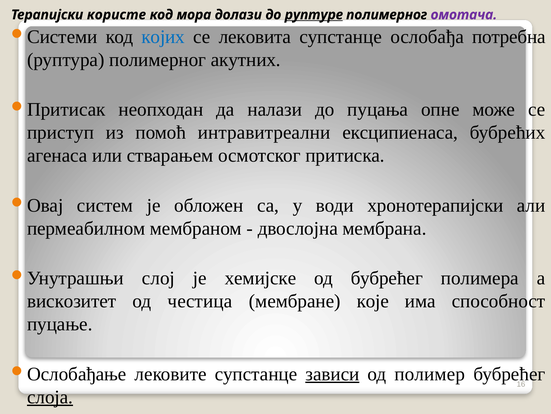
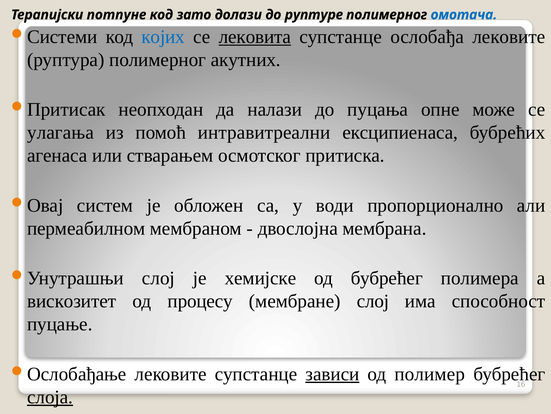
користе: користе -> потпуне
мора: мора -> зато
руптуре underline: present -> none
омотача colour: purple -> blue
лековита underline: none -> present
ослобађа потребна: потребна -> лековите
приступ: приступ -> улагања
хронотерапијски: хронотерапијски -> пропорционално
честица: честица -> процесу
мембране које: које -> слој
